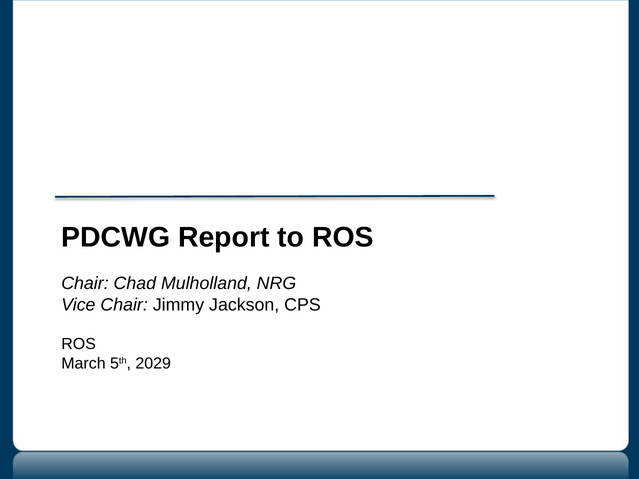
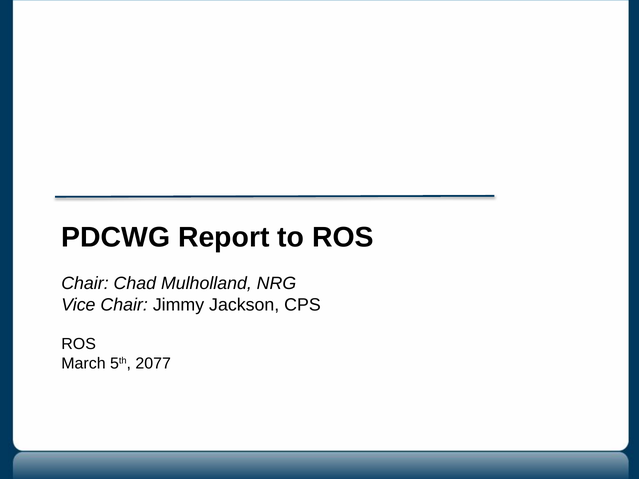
2029: 2029 -> 2077
